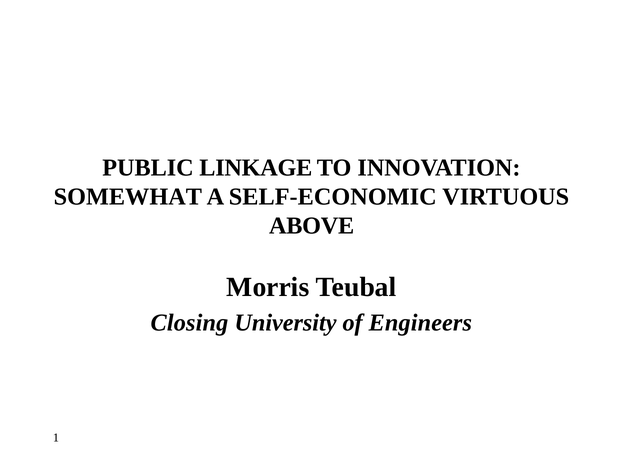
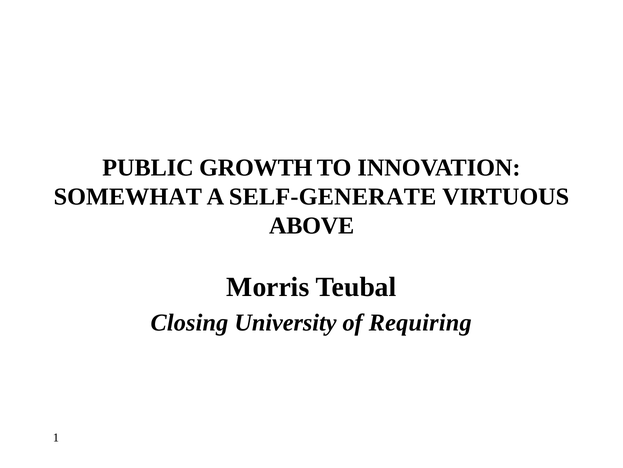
LINKAGE: LINKAGE -> GROWTH
SELF-ECONOMIC: SELF-ECONOMIC -> SELF-GENERATE
Engineers: Engineers -> Requiring
